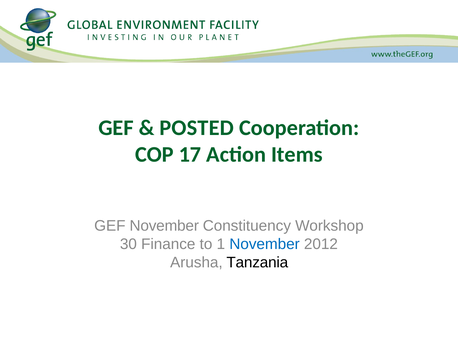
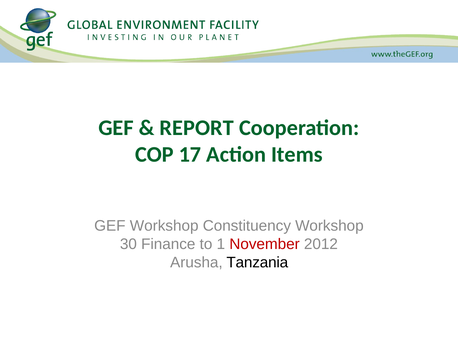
POSTED: POSTED -> REPORT
GEF November: November -> Workshop
November at (265, 245) colour: blue -> red
